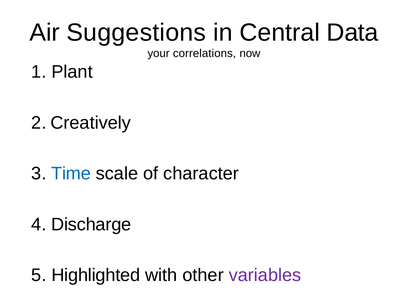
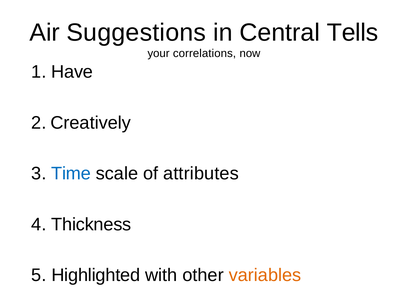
Data: Data -> Tells
Plant: Plant -> Have
character: character -> attributes
Discharge: Discharge -> Thickness
variables colour: purple -> orange
